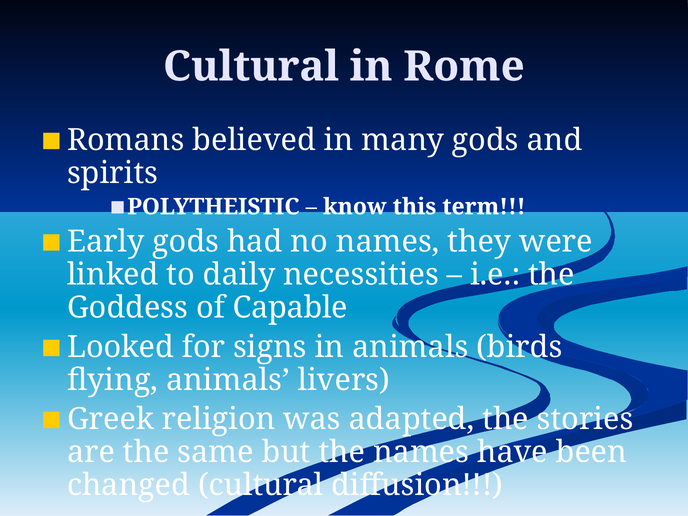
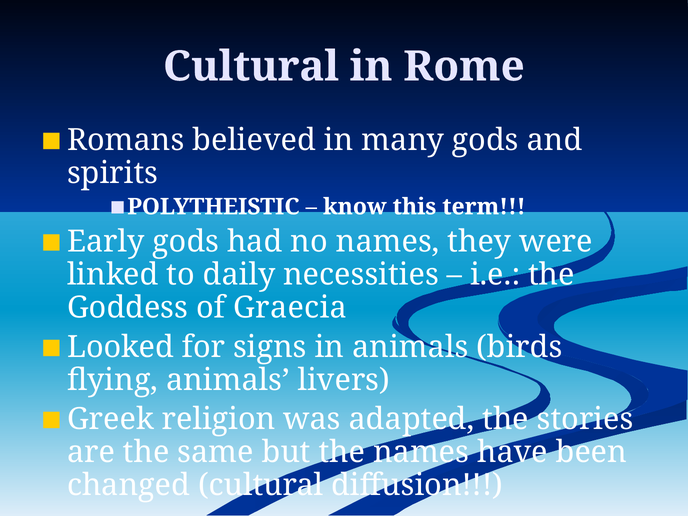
Capable: Capable -> Graecia
